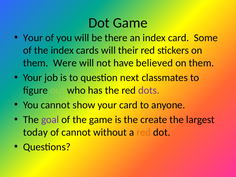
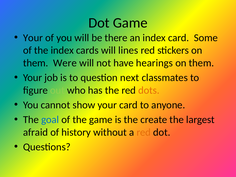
their: their -> lines
believed: believed -> hearings
dots colour: purple -> orange
goal colour: purple -> blue
today: today -> afraid
of cannot: cannot -> history
